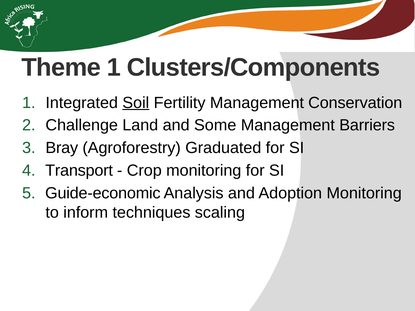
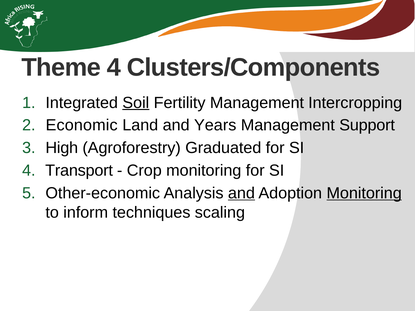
Theme 1: 1 -> 4
Conservation: Conservation -> Intercropping
Challenge: Challenge -> Economic
Some: Some -> Years
Barriers: Barriers -> Support
Bray: Bray -> High
Guide-economic: Guide-economic -> Other-economic
and at (241, 193) underline: none -> present
Monitoring at (364, 193) underline: none -> present
